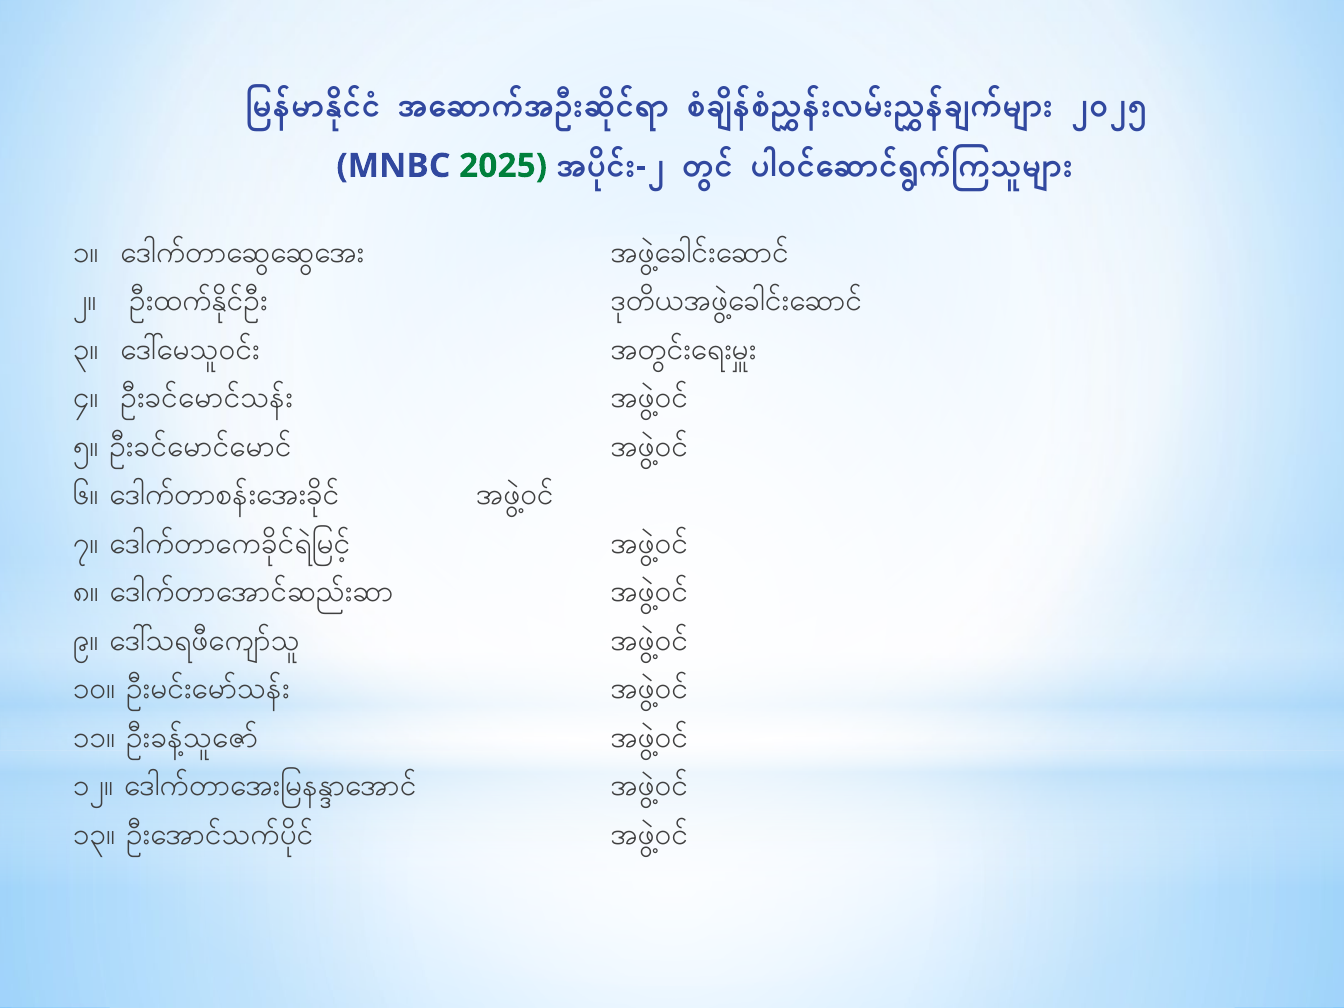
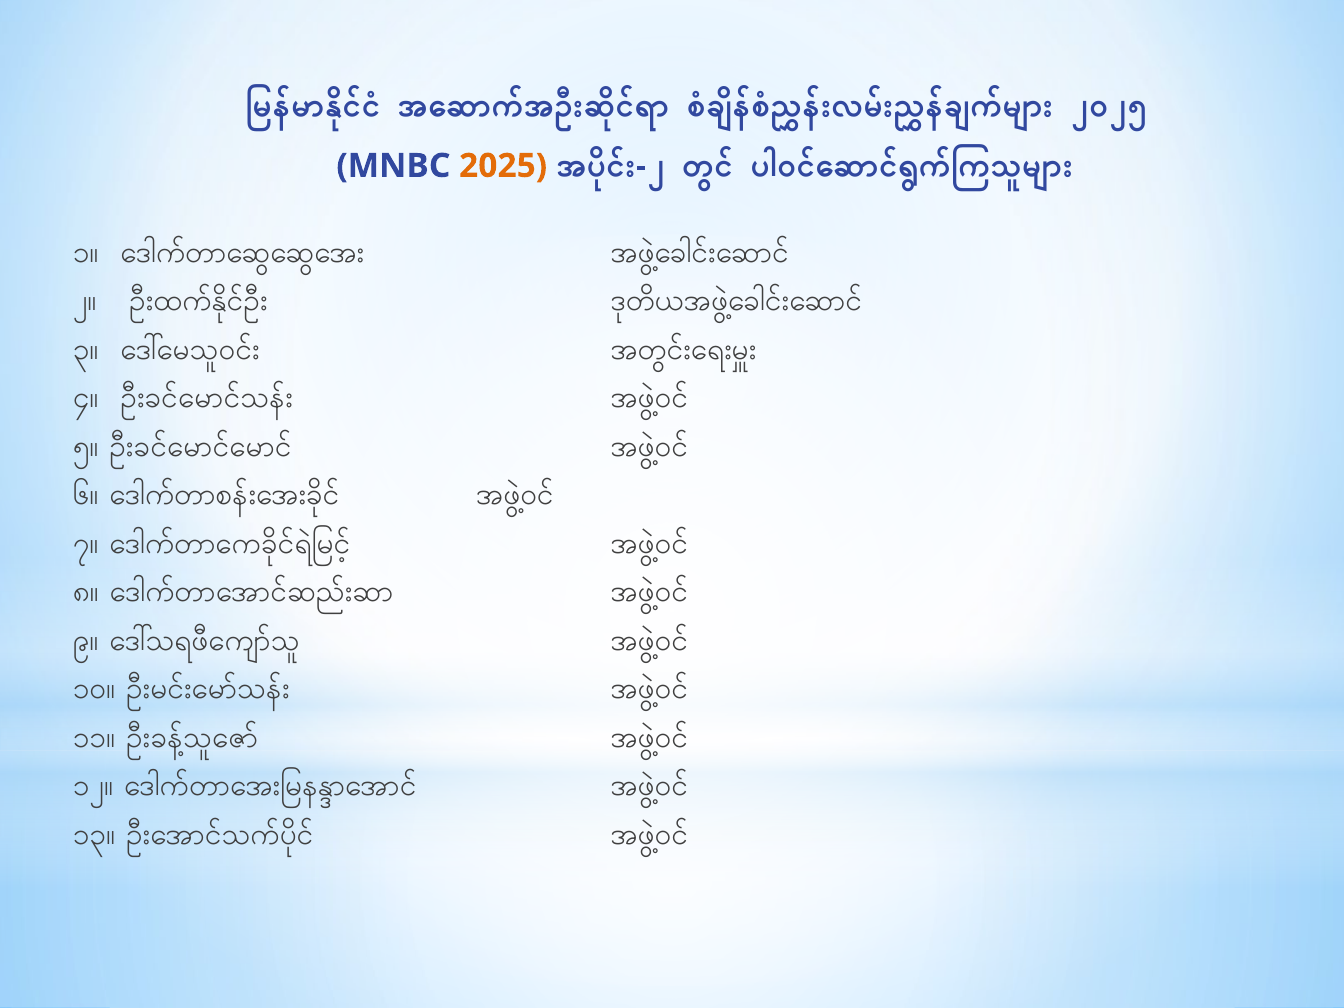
2025 colour: green -> orange
